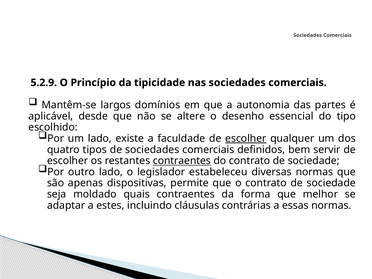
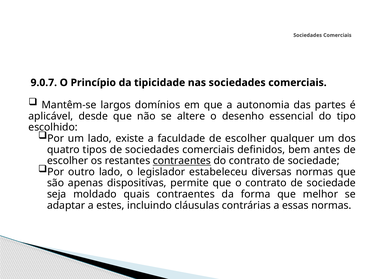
5.2.9: 5.2.9 -> 9.0.7
escolher at (246, 138) underline: present -> none
servir: servir -> antes
